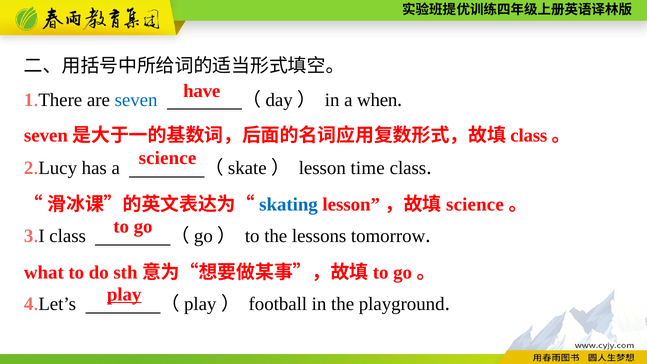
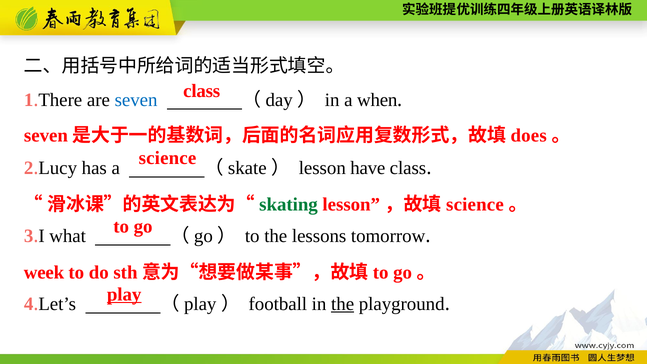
have at (202, 91): have -> class
class at (529, 135): class -> does
time: time -> have
skating colour: blue -> green
class at (68, 236): class -> what
what: what -> week
the at (343, 304) underline: none -> present
